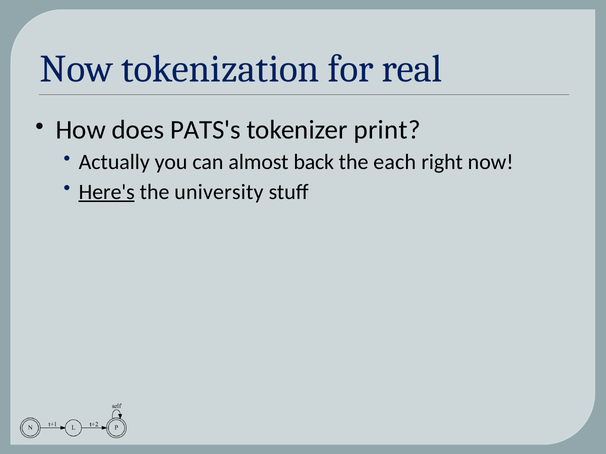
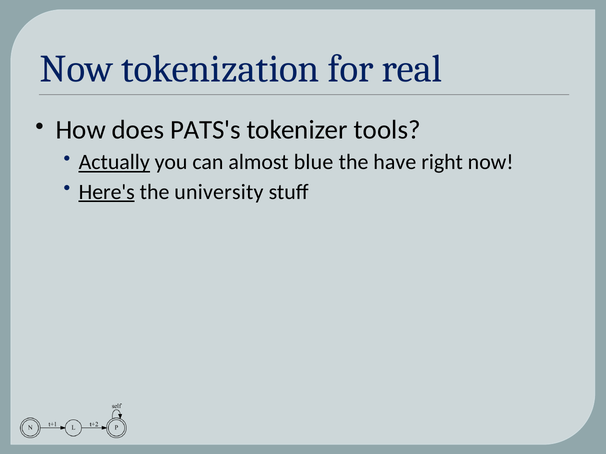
print: print -> tools
Actually underline: none -> present
back: back -> blue
each: each -> have
